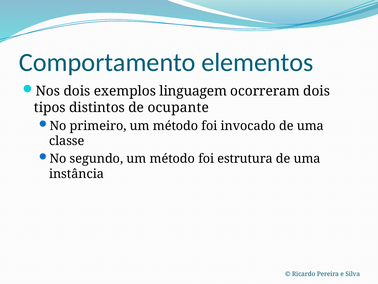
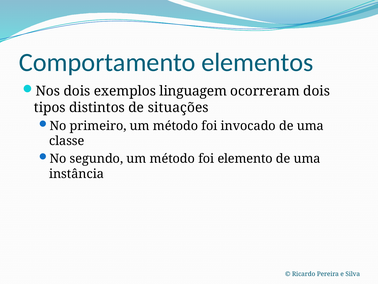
ocupante: ocupante -> situações
estrutura: estrutura -> elemento
